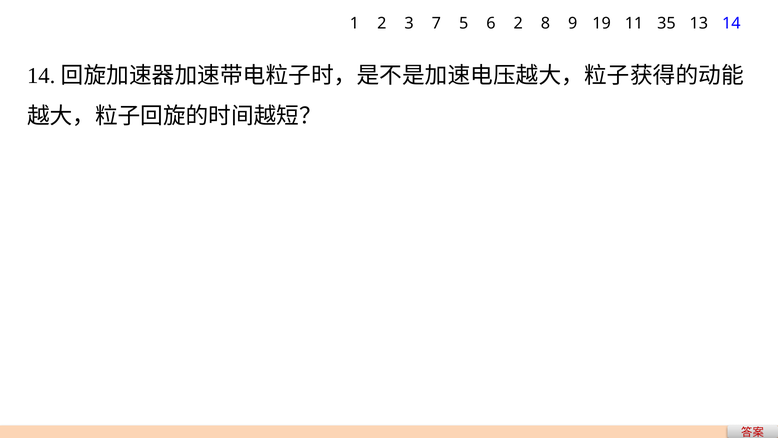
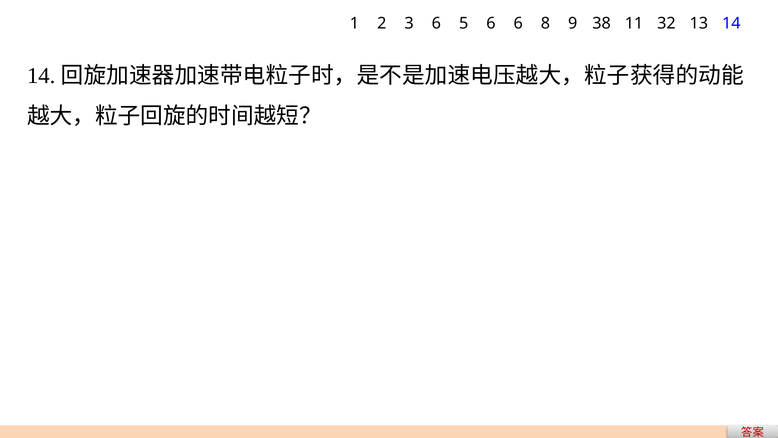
3 7: 7 -> 6
6 2: 2 -> 6
19: 19 -> 38
35: 35 -> 32
